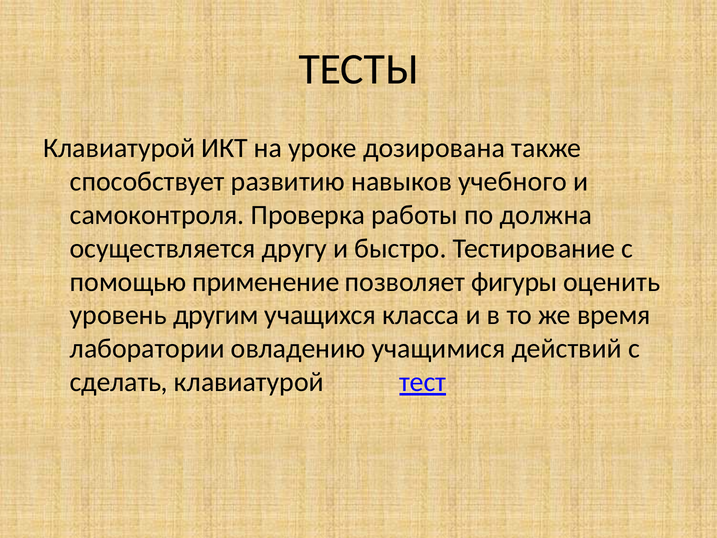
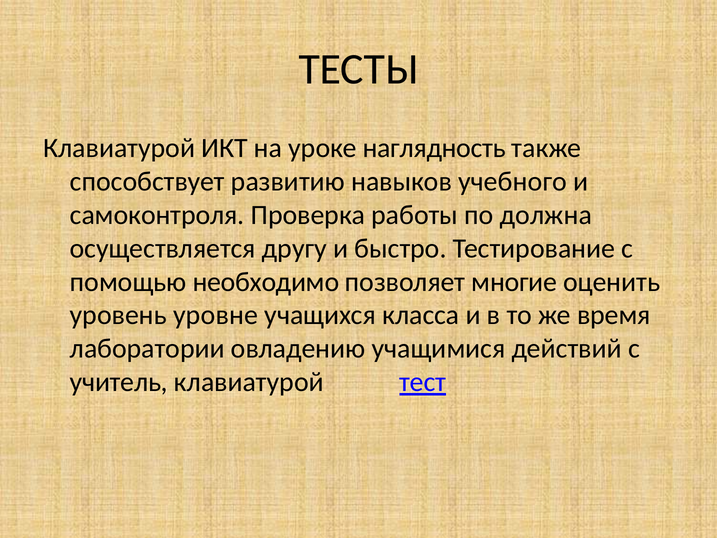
дозирована: дозирована -> наглядность
применение: применение -> необходимо
фигуры: фигуры -> многие
другим: другим -> уровне
сделать: сделать -> учитель
